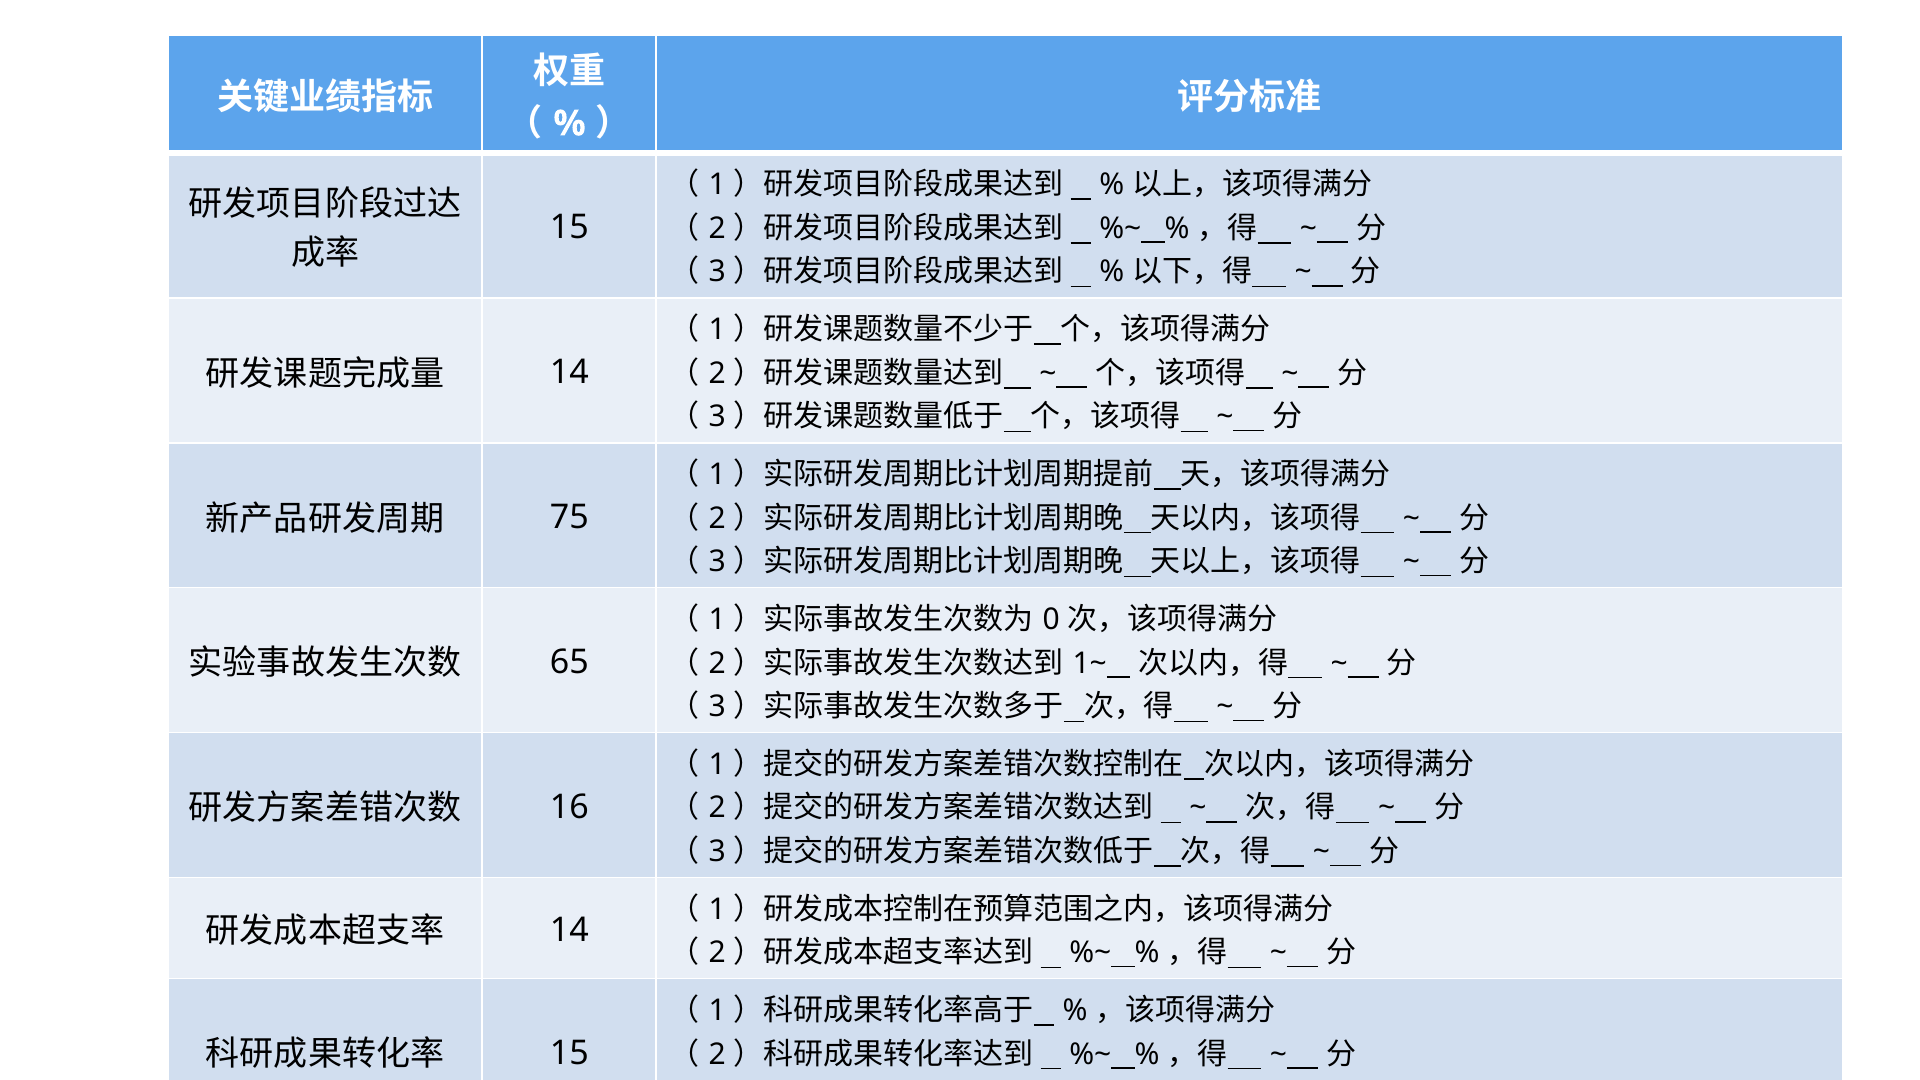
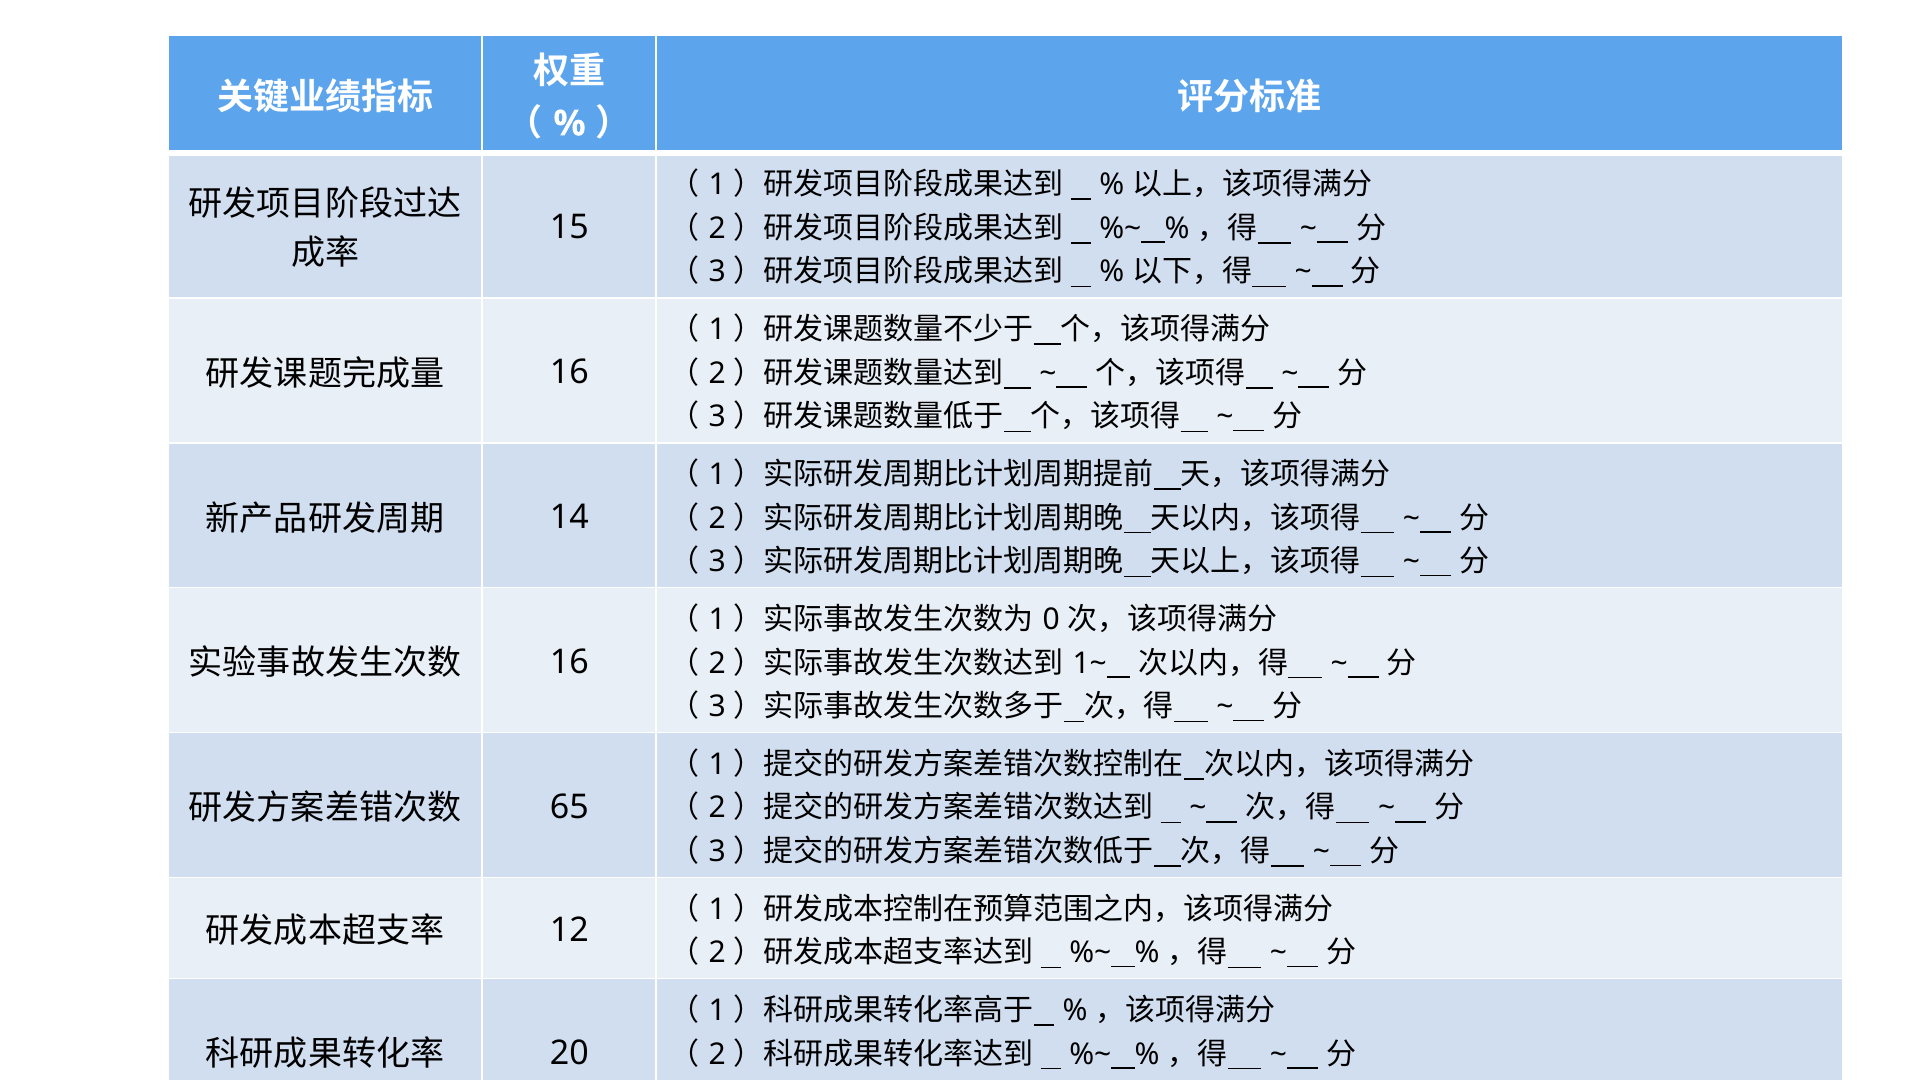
14 at (569, 372): 14 -> 16
75: 75 -> 14
65 at (569, 662): 65 -> 16
16: 16 -> 65
14 at (569, 930): 14 -> 12
15 at (569, 1053): 15 -> 20
